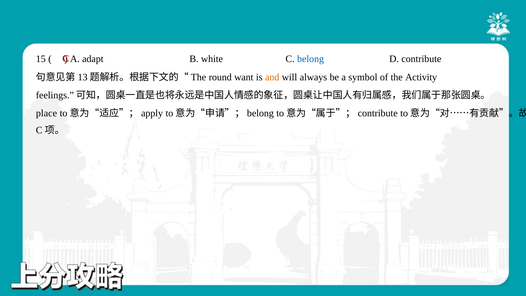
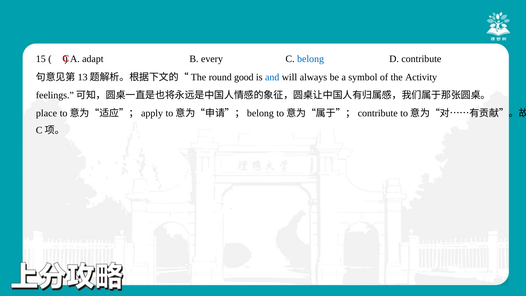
white: white -> every
want: want -> good
and colour: orange -> blue
